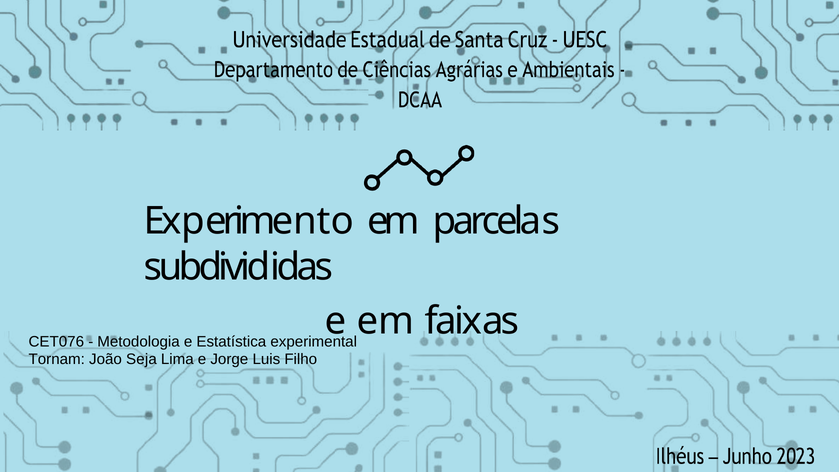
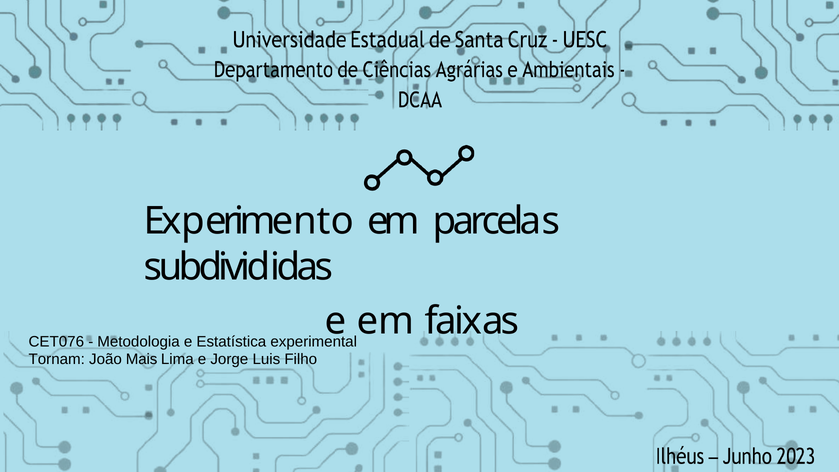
Seja: Seja -> Mais
